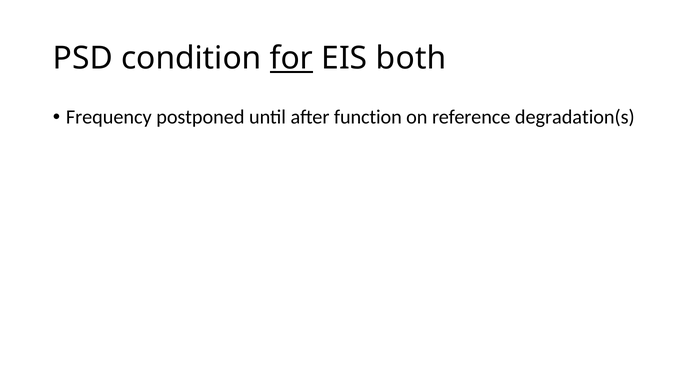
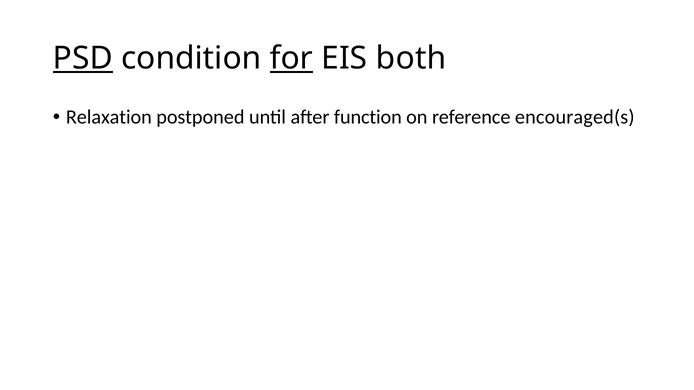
PSD underline: none -> present
Frequency: Frequency -> Relaxation
degradation(s: degradation(s -> encouraged(s
